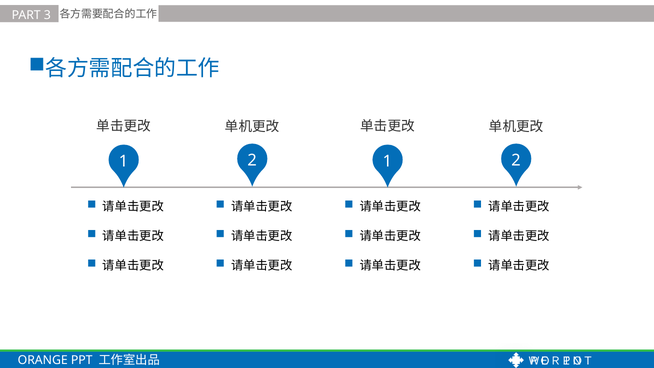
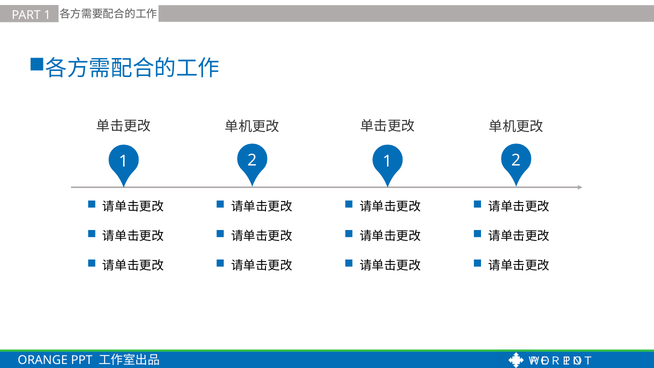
PART 3: 3 -> 1
